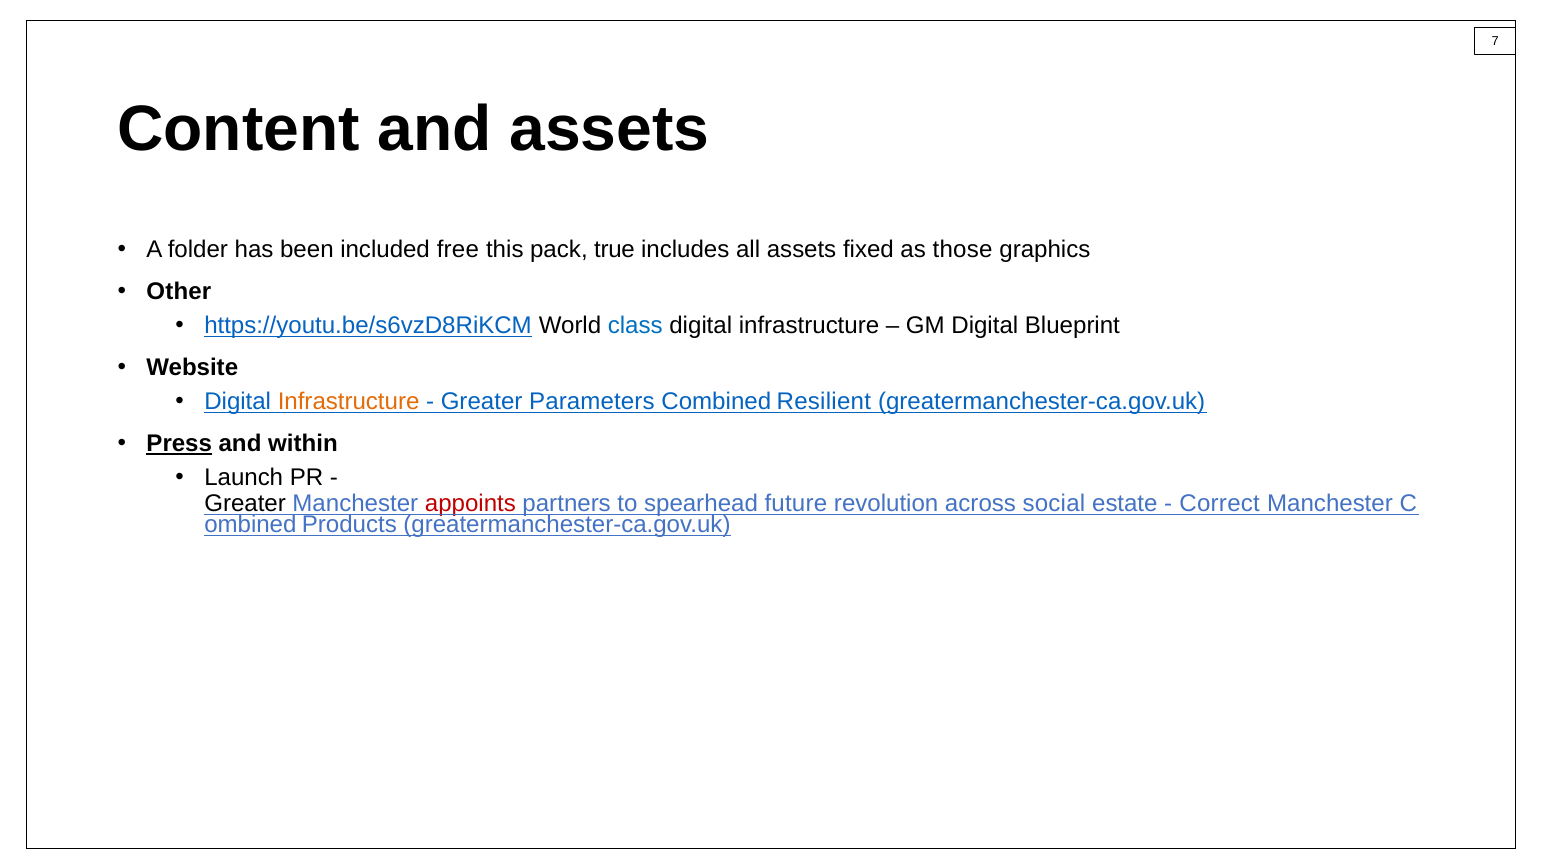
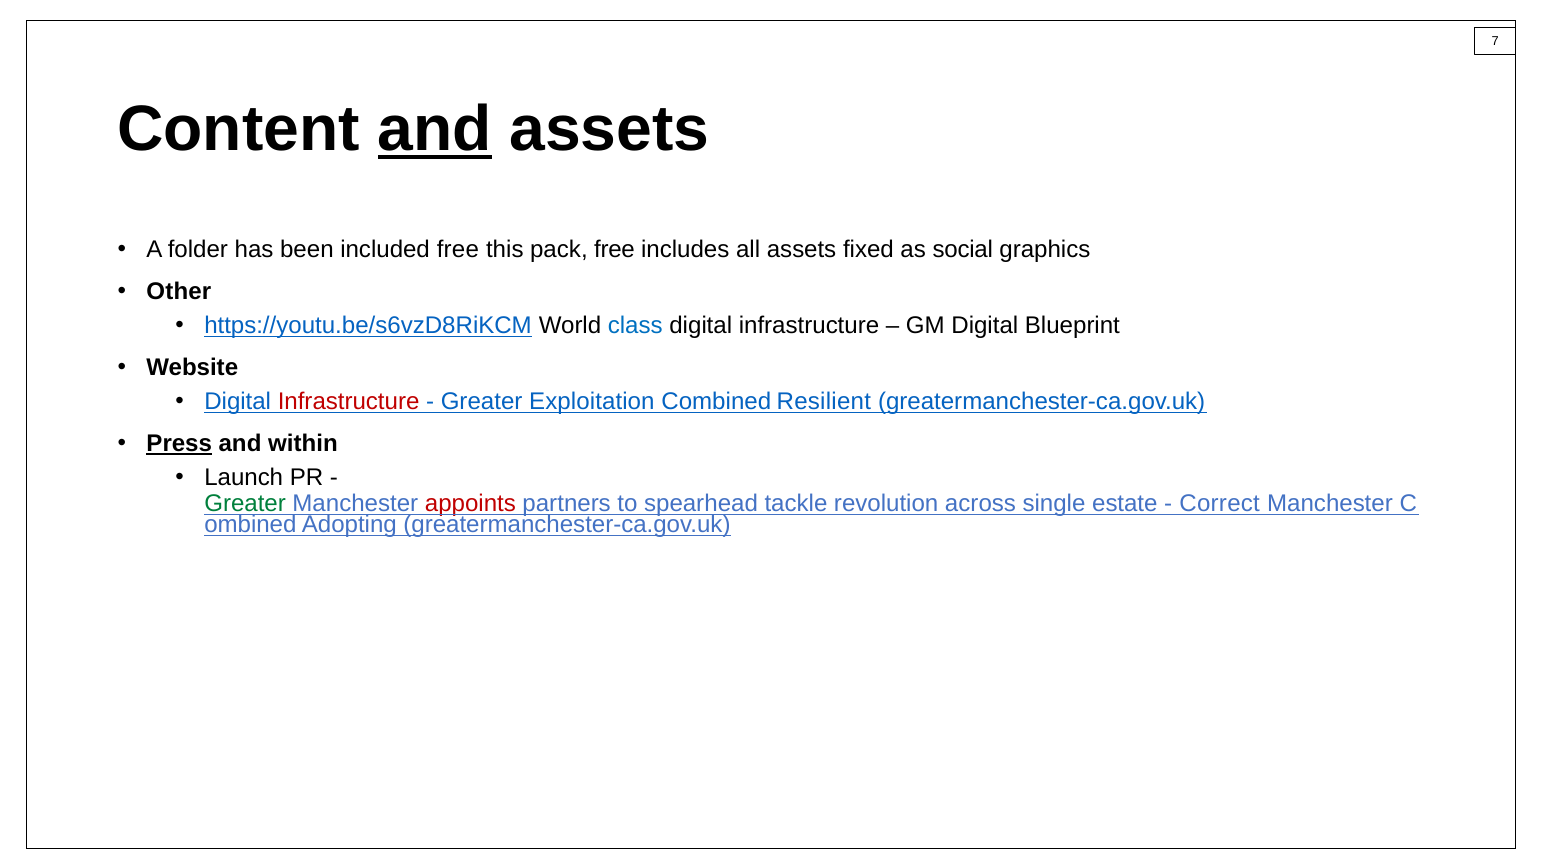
and at (435, 130) underline: none -> present
pack true: true -> free
those: those -> social
Infrastructure at (349, 402) colour: orange -> red
Parameters: Parameters -> Exploitation
Greater at (245, 504) colour: black -> green
future: future -> tackle
social: social -> single
Products: Products -> Adopting
